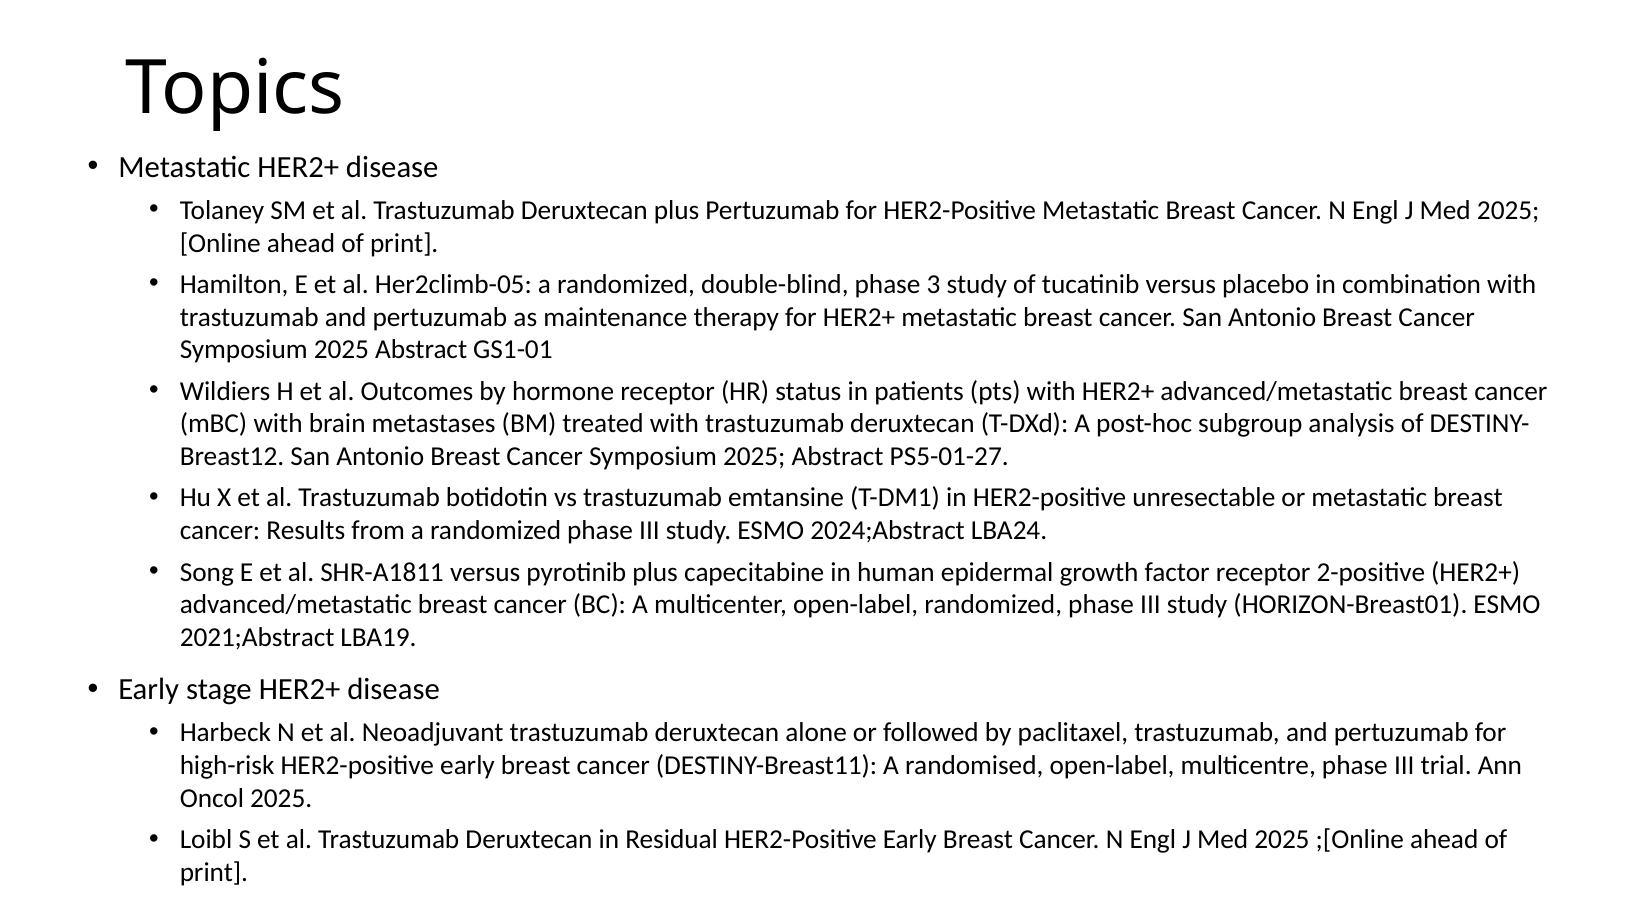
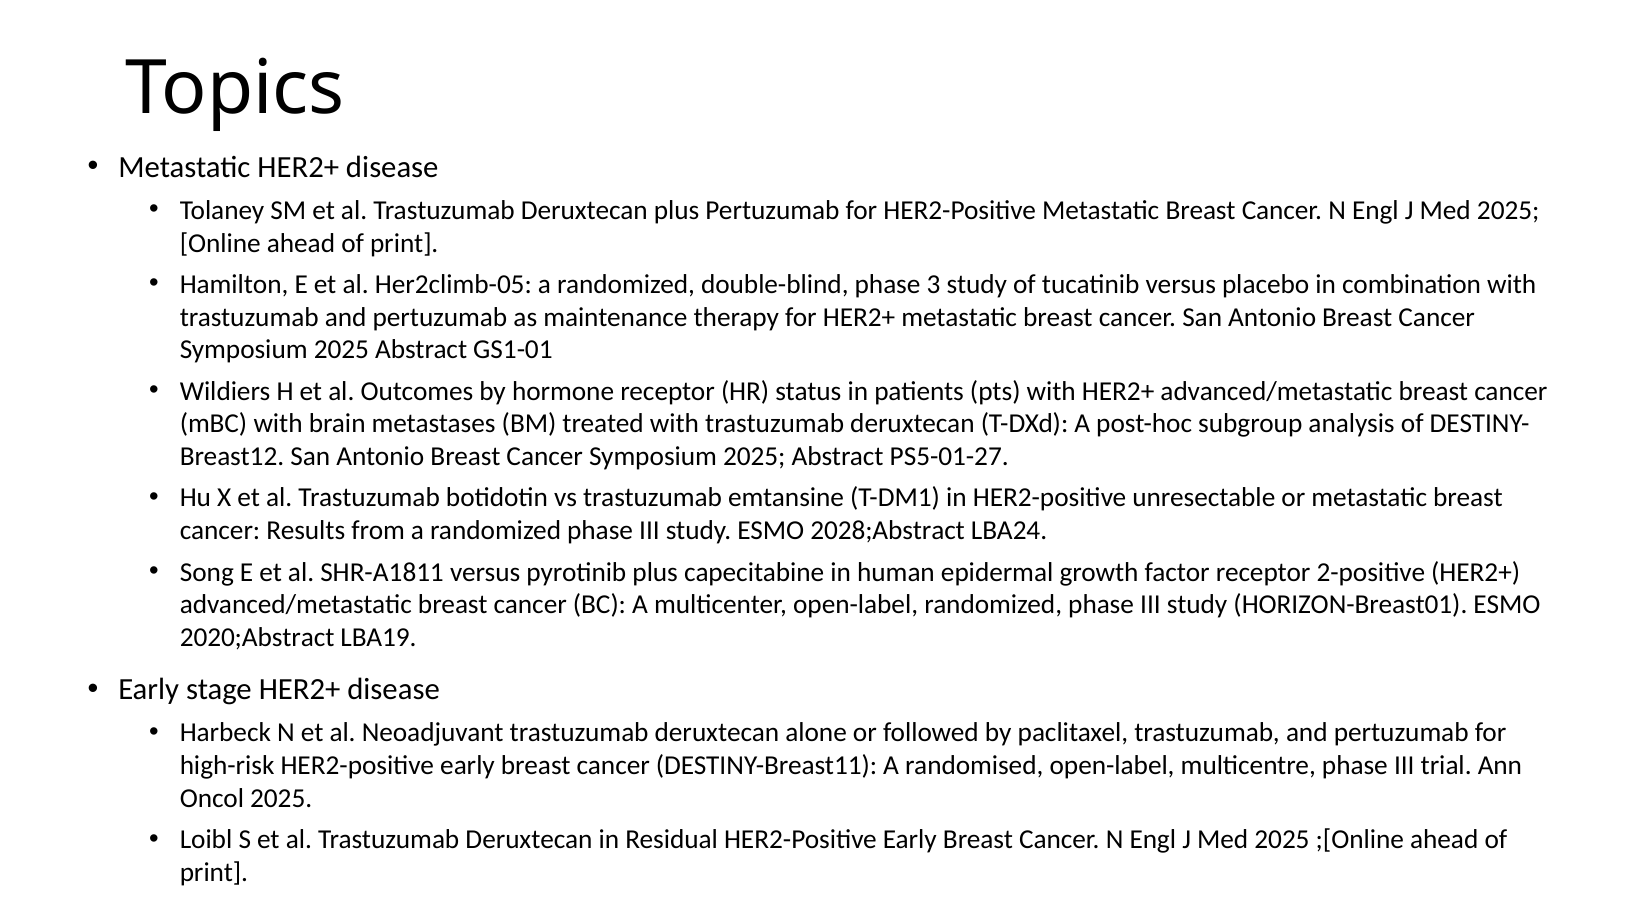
2024;Abstract: 2024;Abstract -> 2028;Abstract
2021;Abstract: 2021;Abstract -> 2020;Abstract
